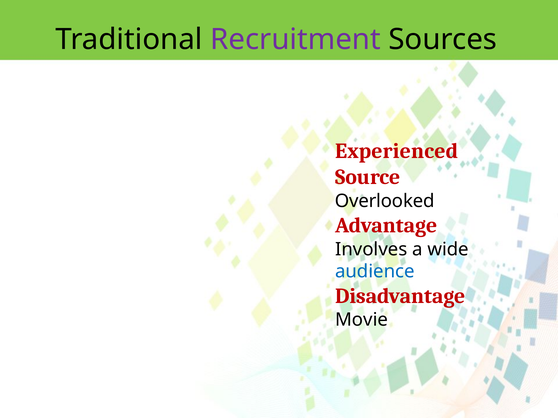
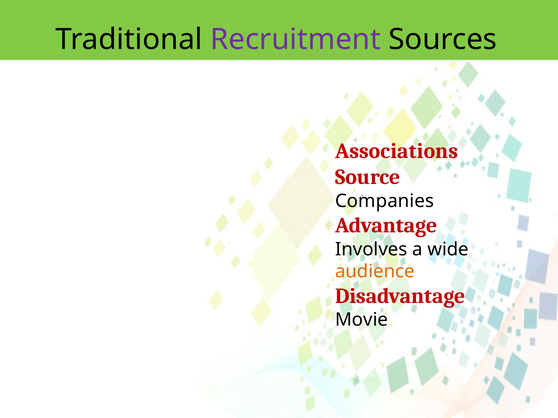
Experienced: Experienced -> Associations
Overlooked: Overlooked -> Companies
audience colour: blue -> orange
